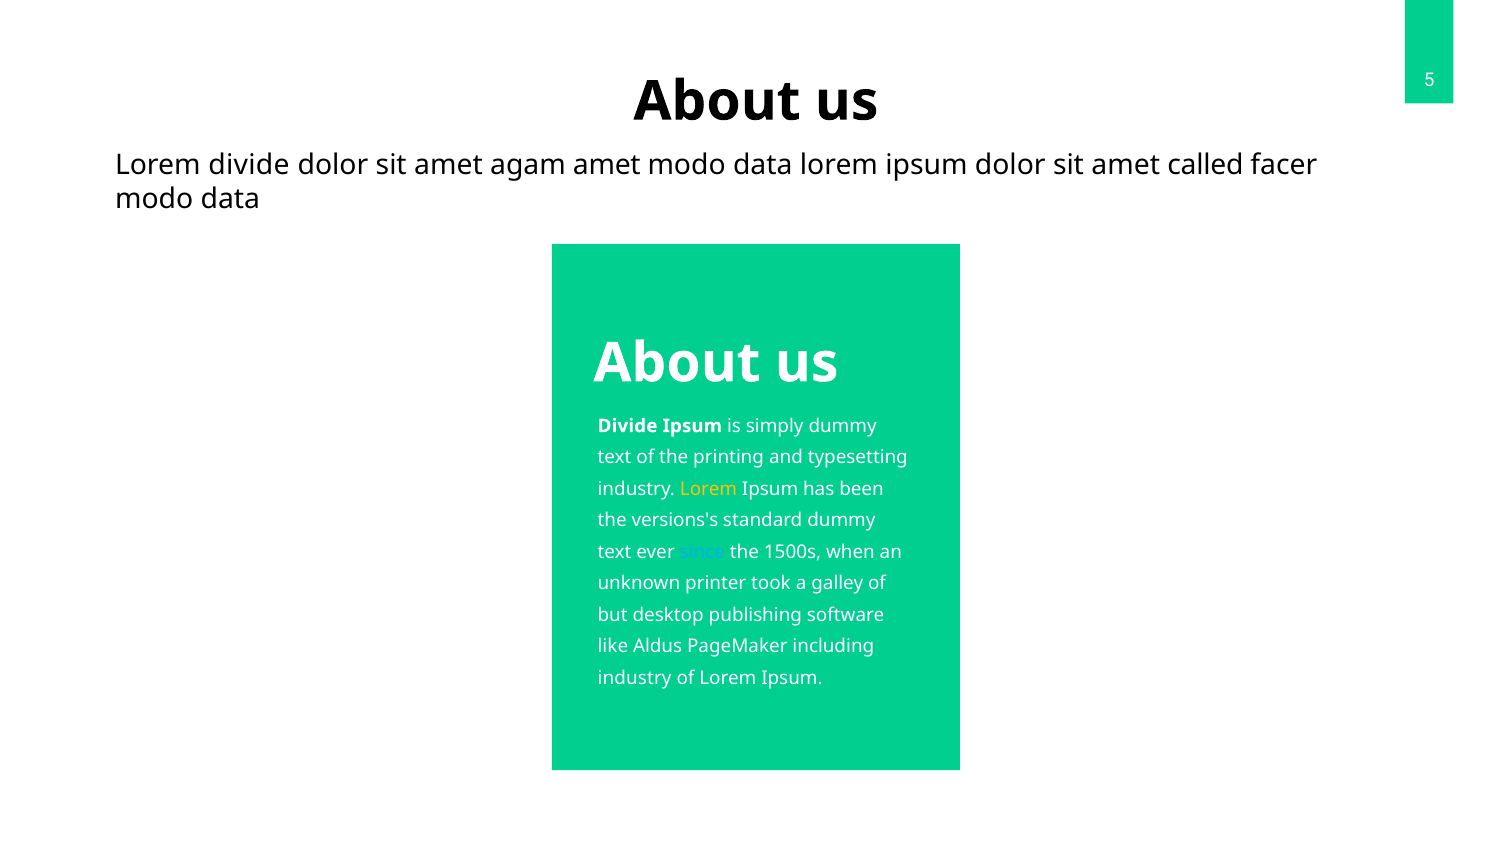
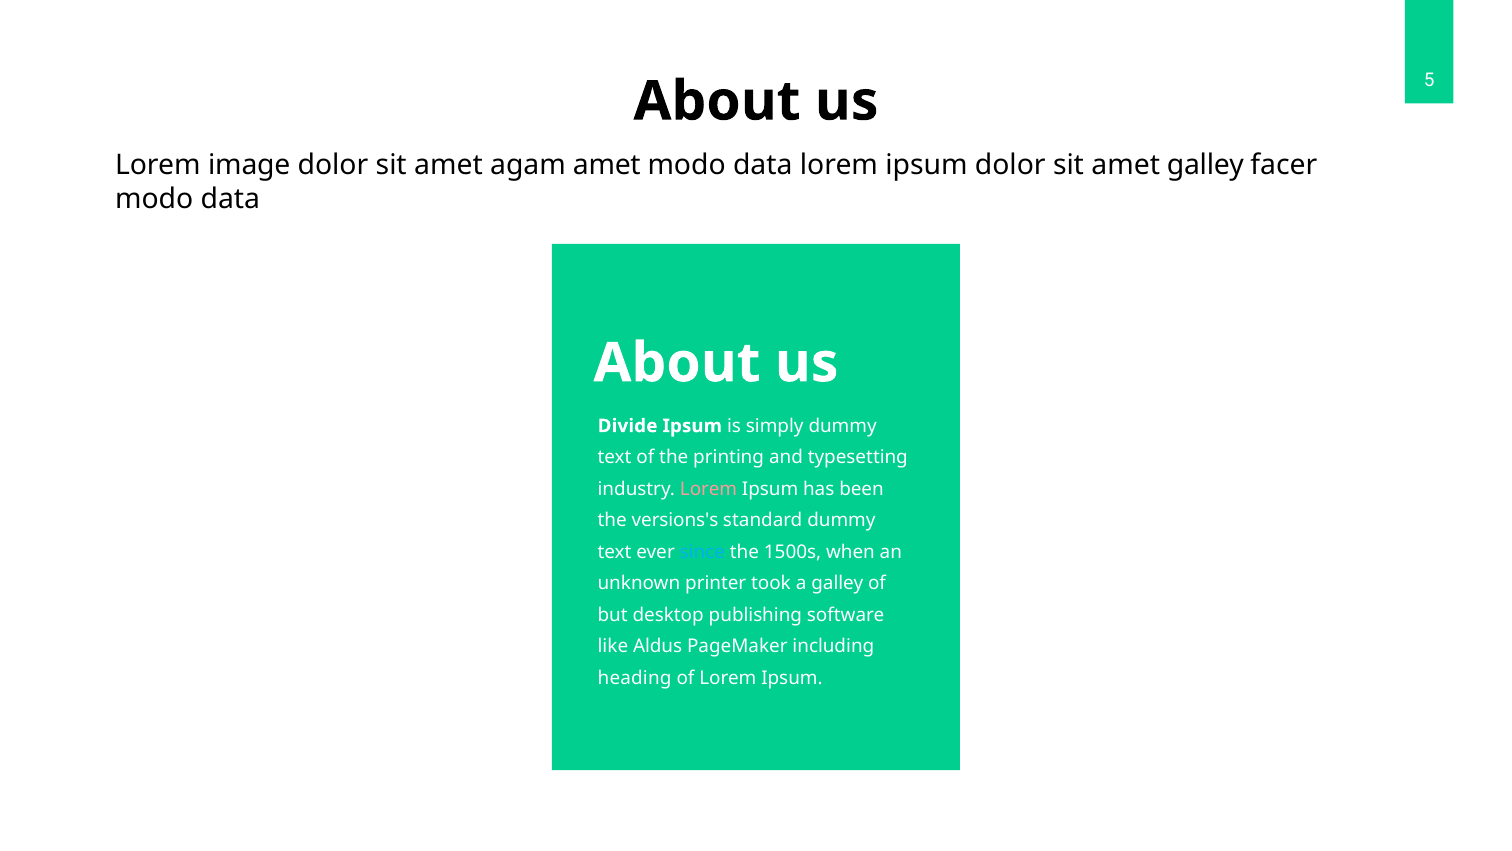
Lorem divide: divide -> image
amet called: called -> galley
Lorem at (708, 489) colour: yellow -> pink
industry at (635, 678): industry -> heading
